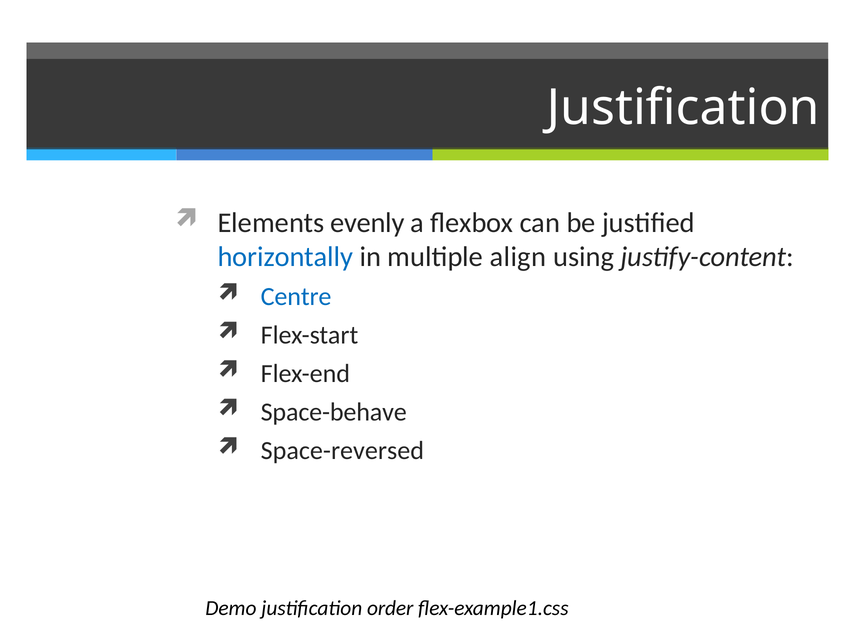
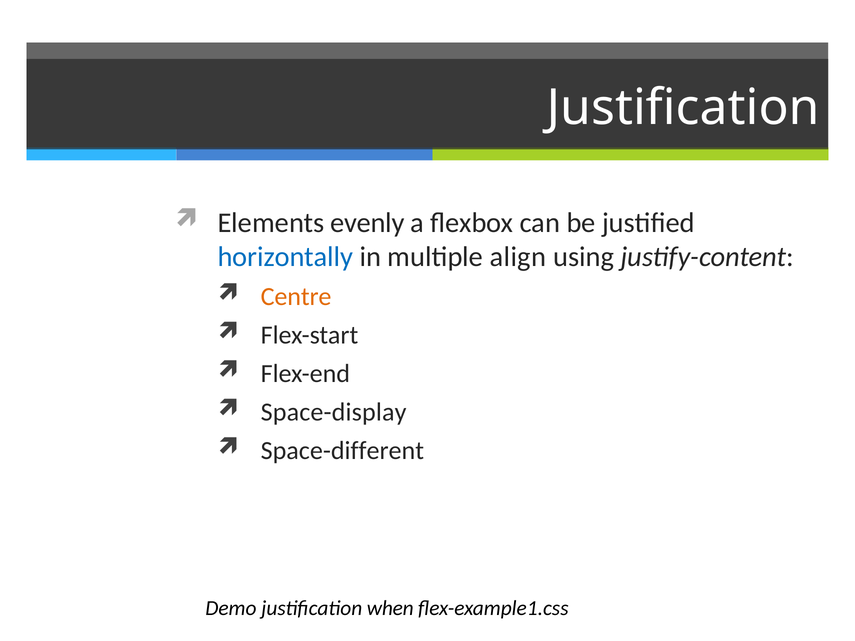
Centre colour: blue -> orange
Space-behave: Space-behave -> Space-display
Space-reversed: Space-reversed -> Space-different
order: order -> when
